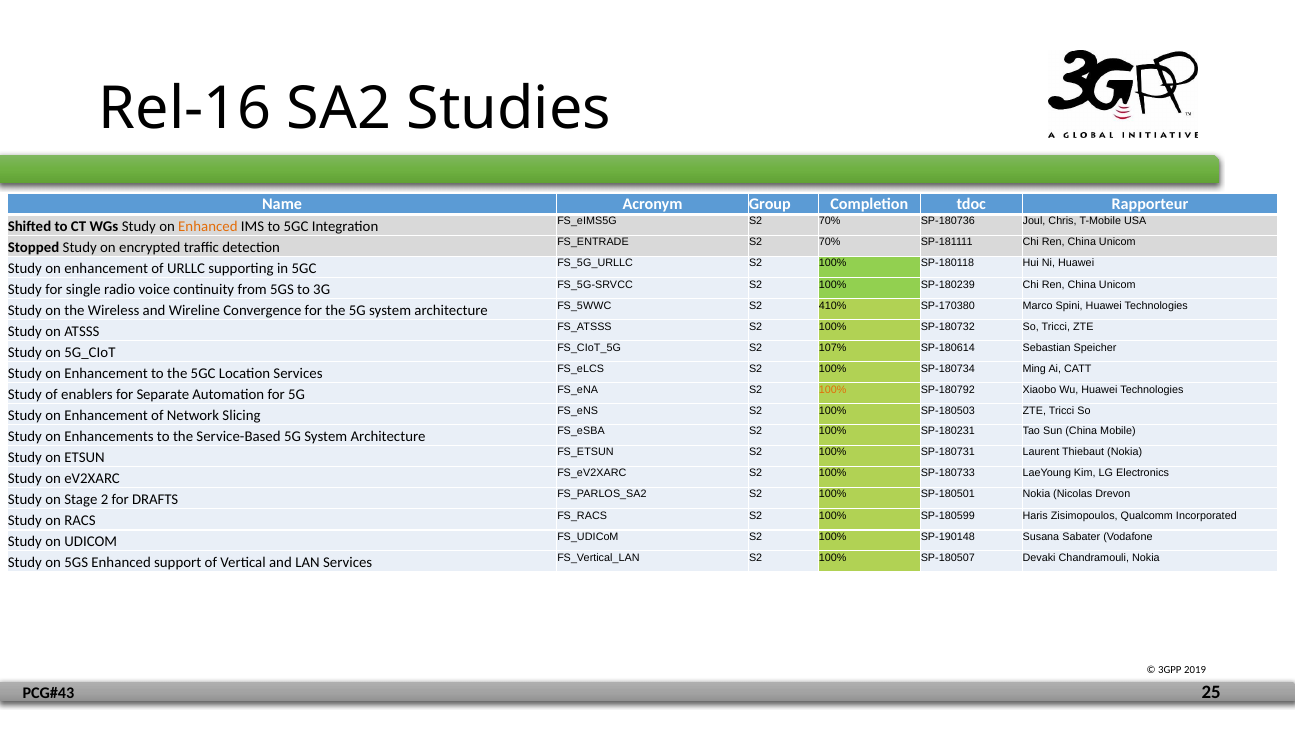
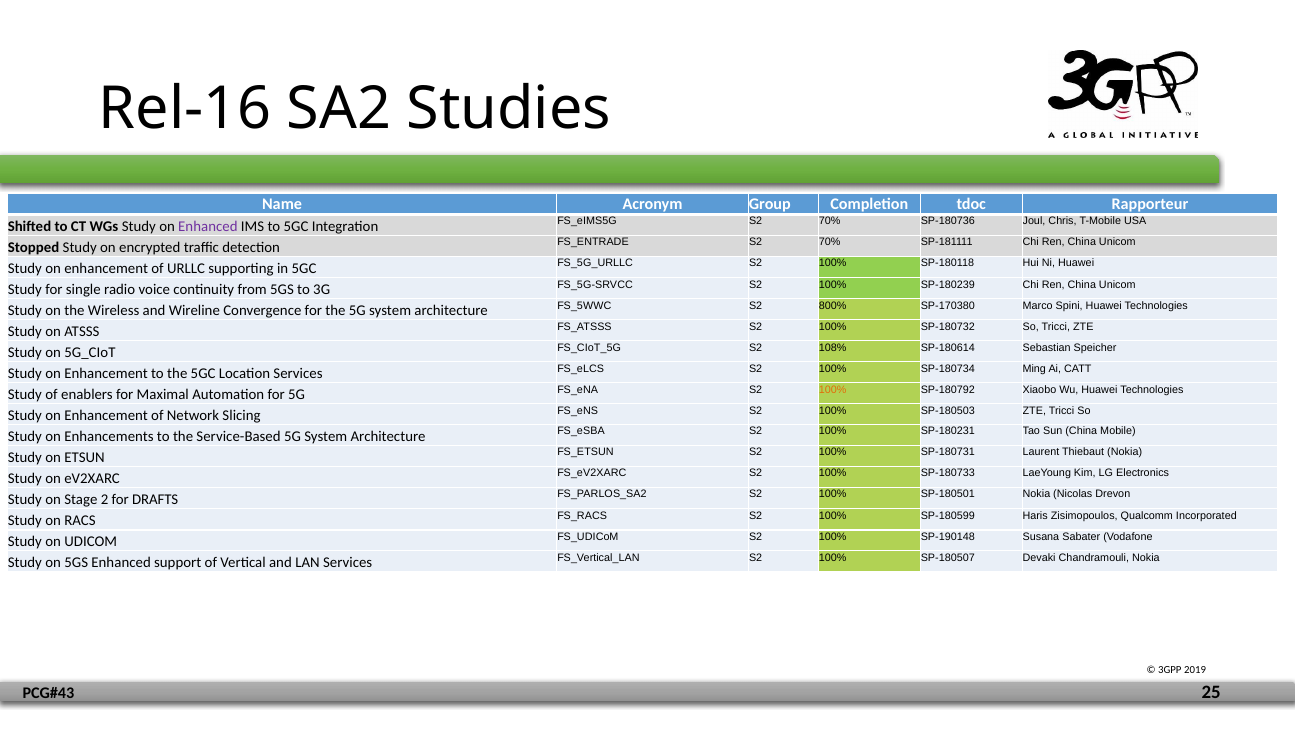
Enhanced at (208, 226) colour: orange -> purple
410%: 410% -> 800%
107%: 107% -> 108%
Separate: Separate -> Maximal
